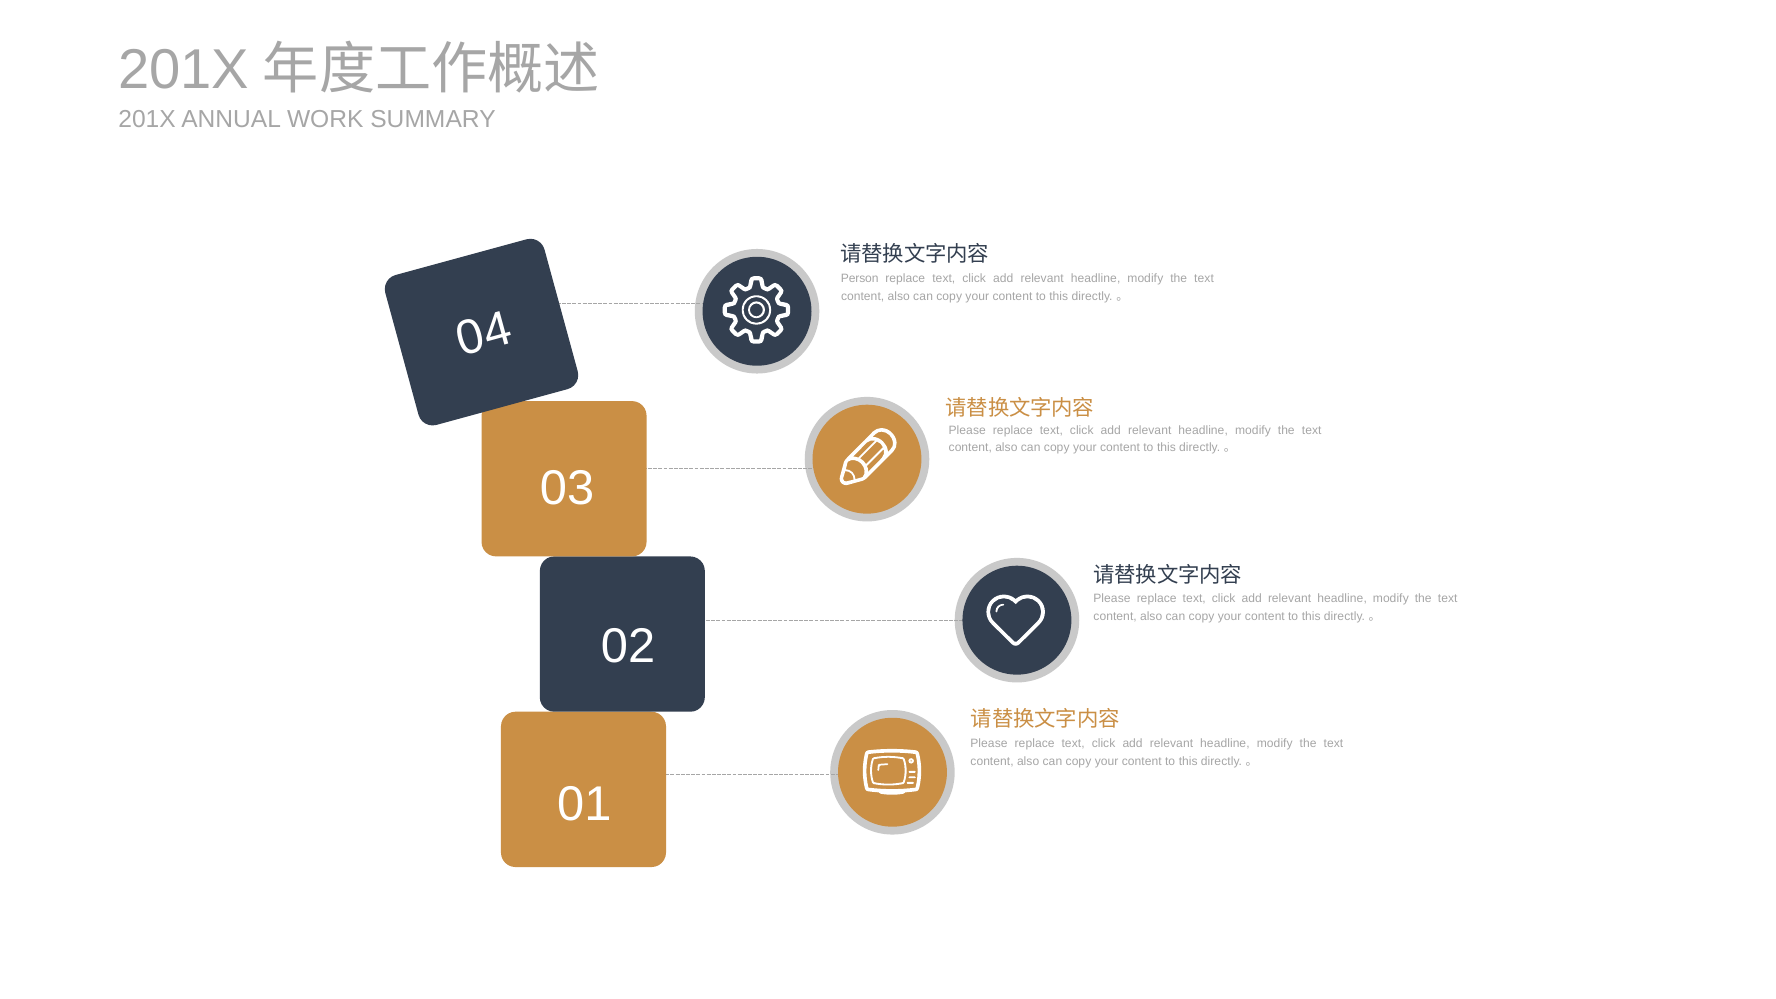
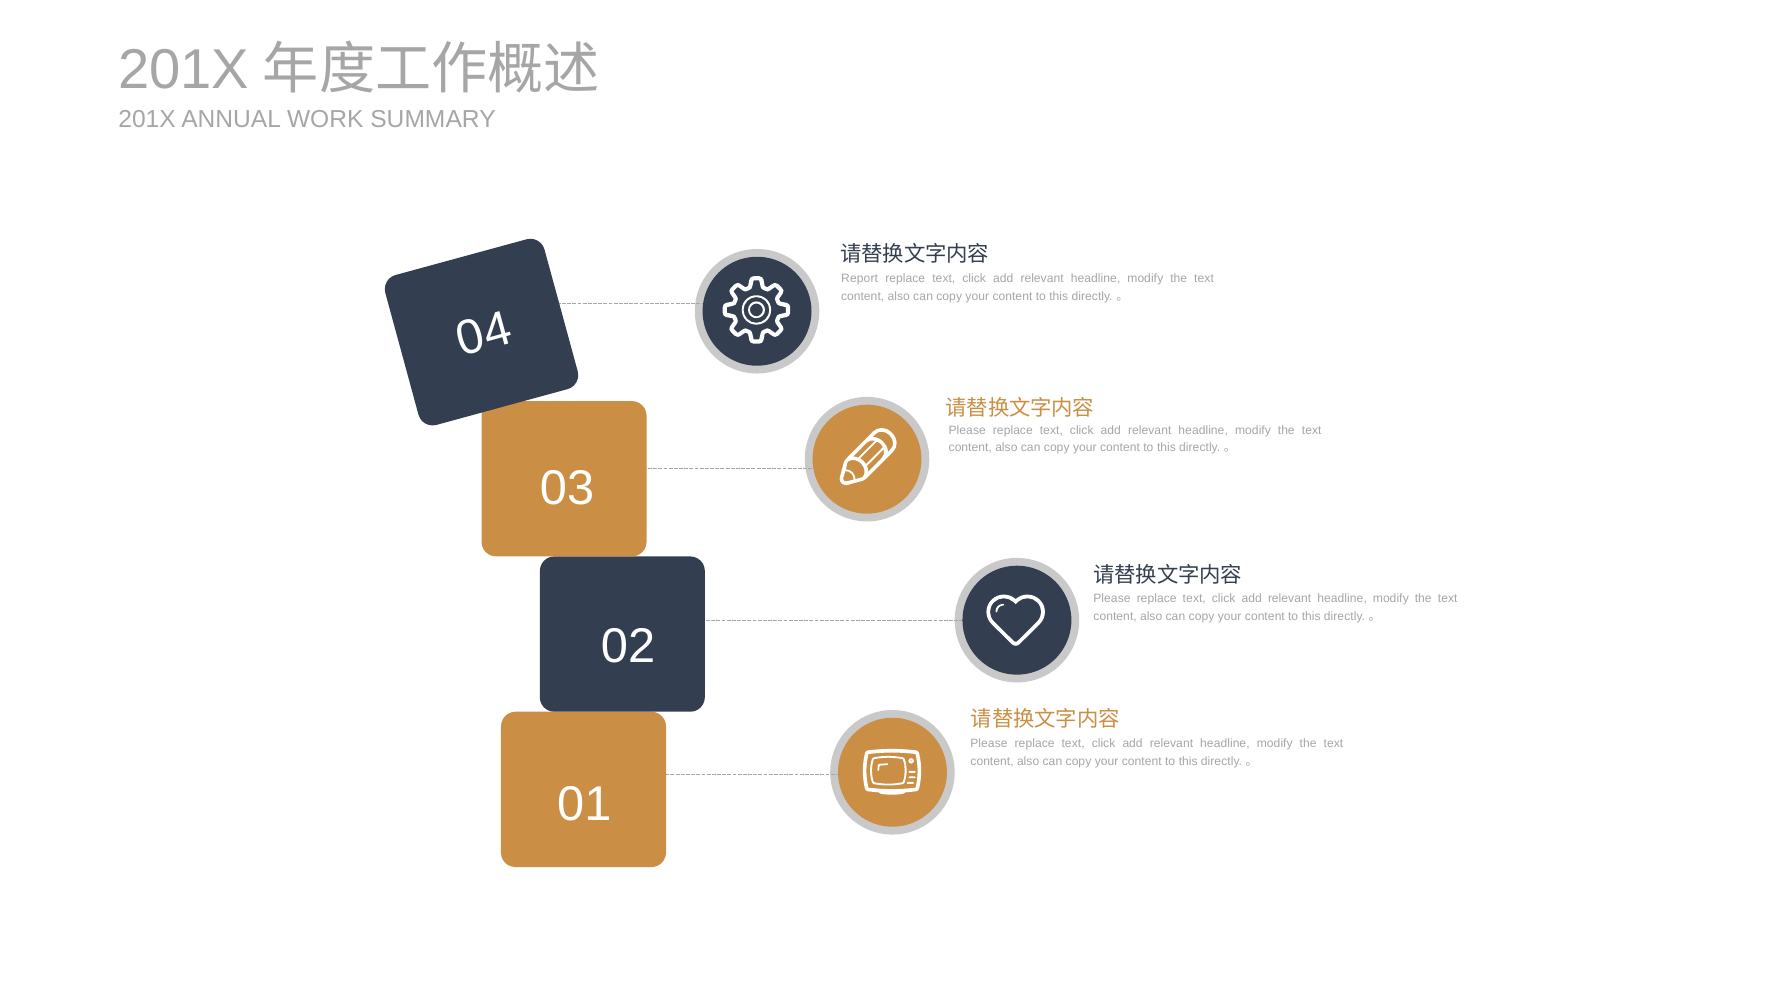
Person: Person -> Report
